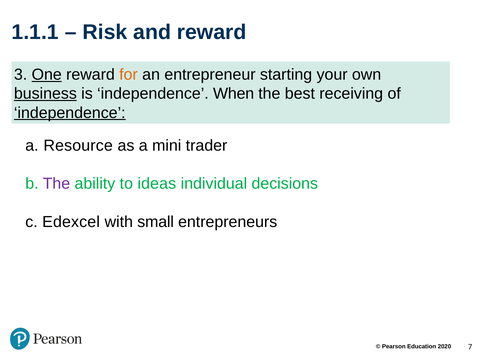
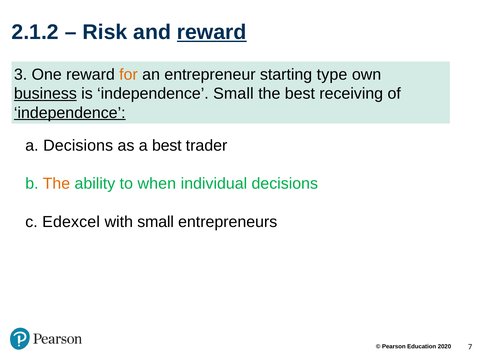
1.1.1: 1.1.1 -> 2.1.2
reward at (212, 32) underline: none -> present
One underline: present -> none
your: your -> type
independence When: When -> Small
a Resource: Resource -> Decisions
a mini: mini -> best
The at (56, 184) colour: purple -> orange
ideas: ideas -> when
